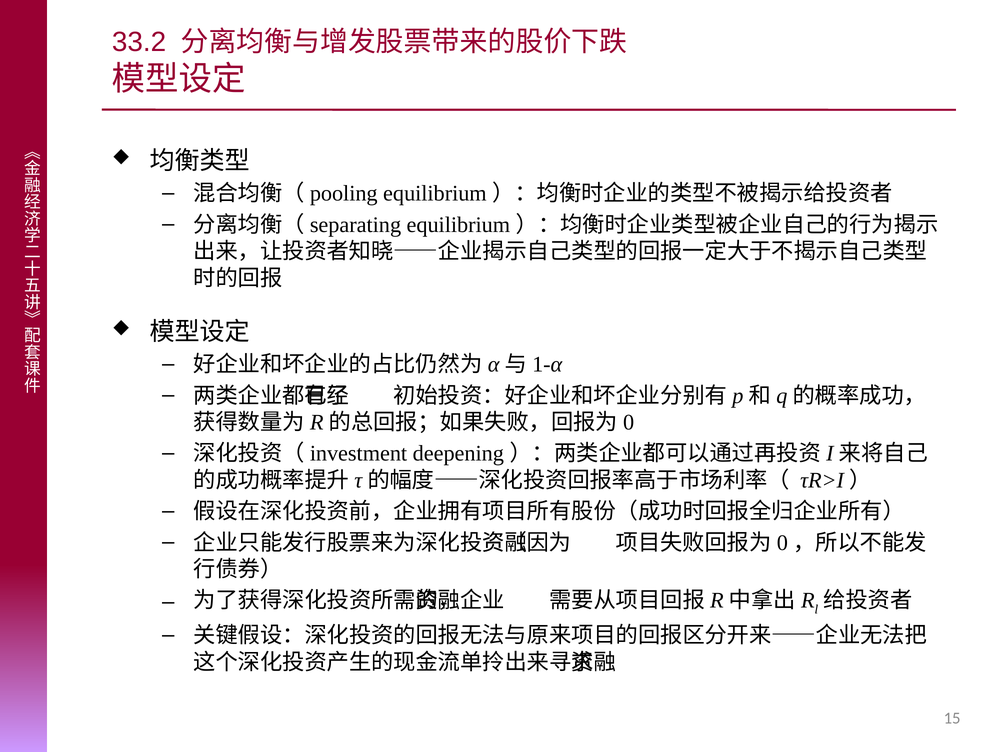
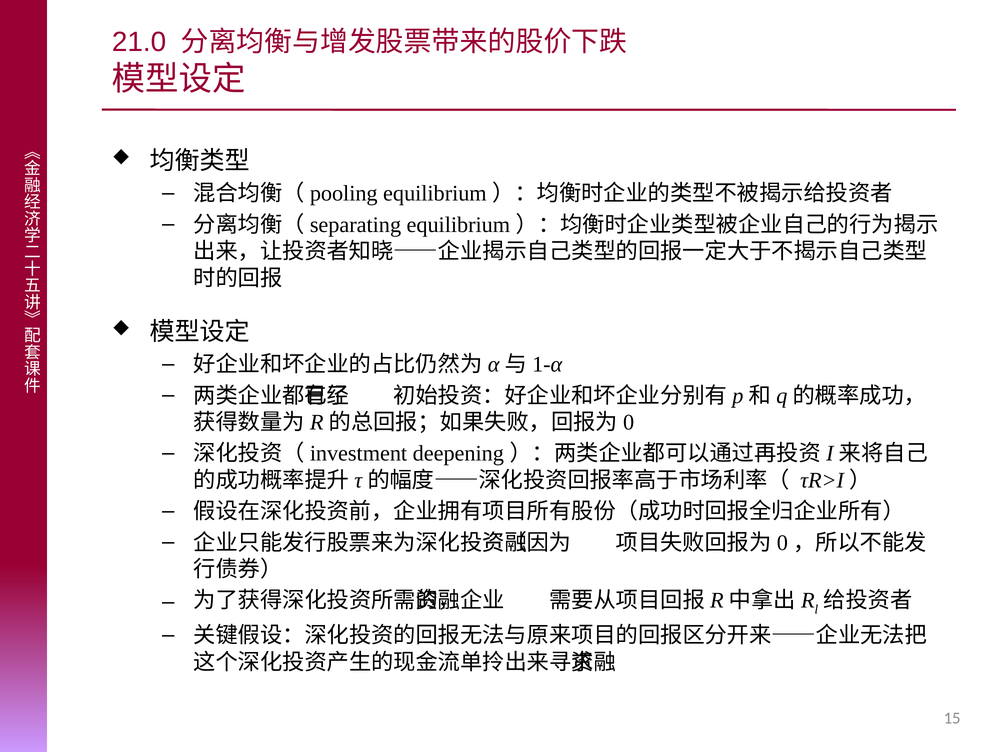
33.2: 33.2 -> 21.0
